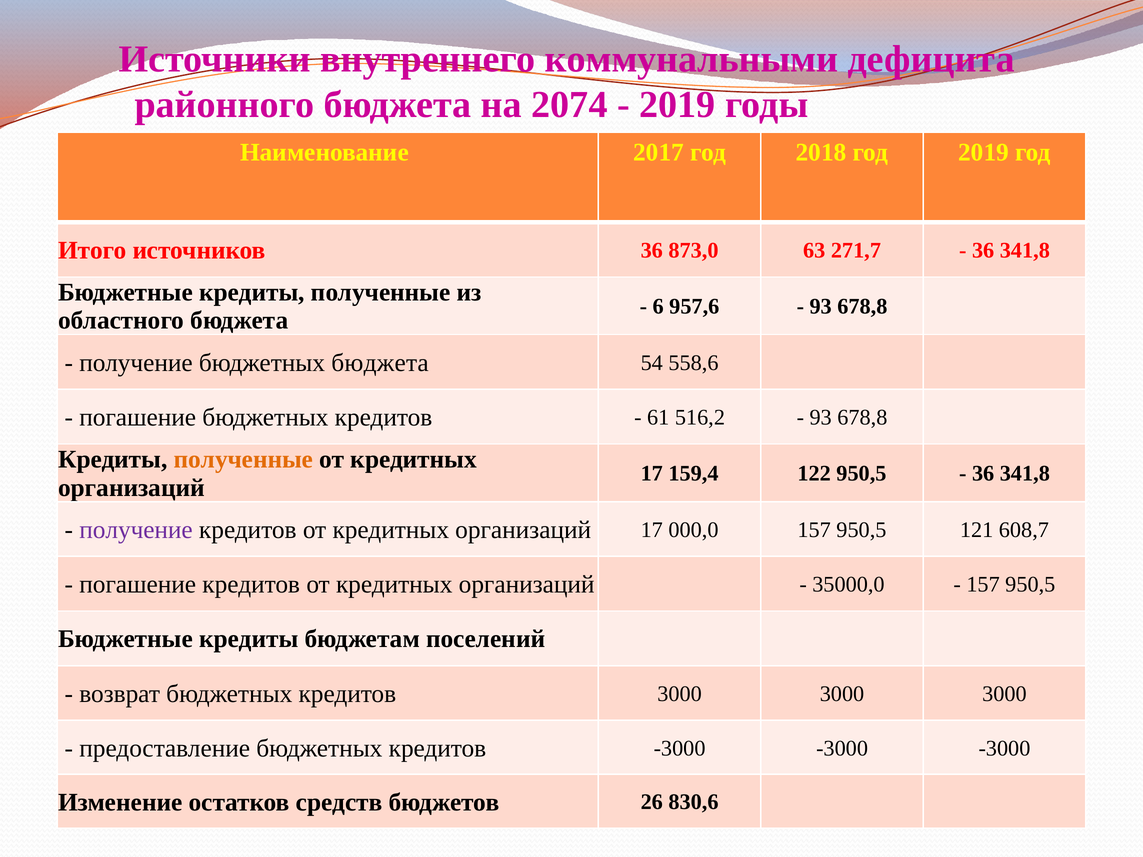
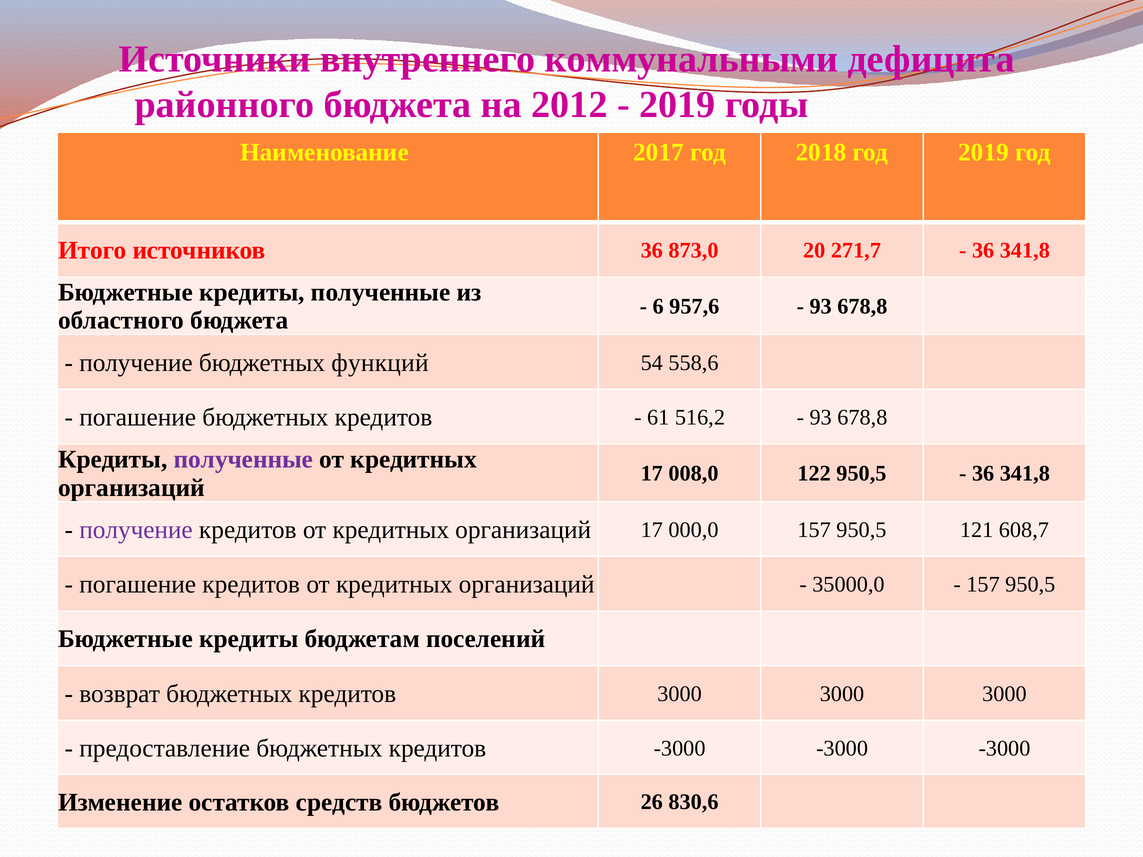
2074: 2074 -> 2012
63: 63 -> 20
бюджетных бюджета: бюджета -> функций
полученные at (244, 460) colour: orange -> purple
159,4: 159,4 -> 008,0
